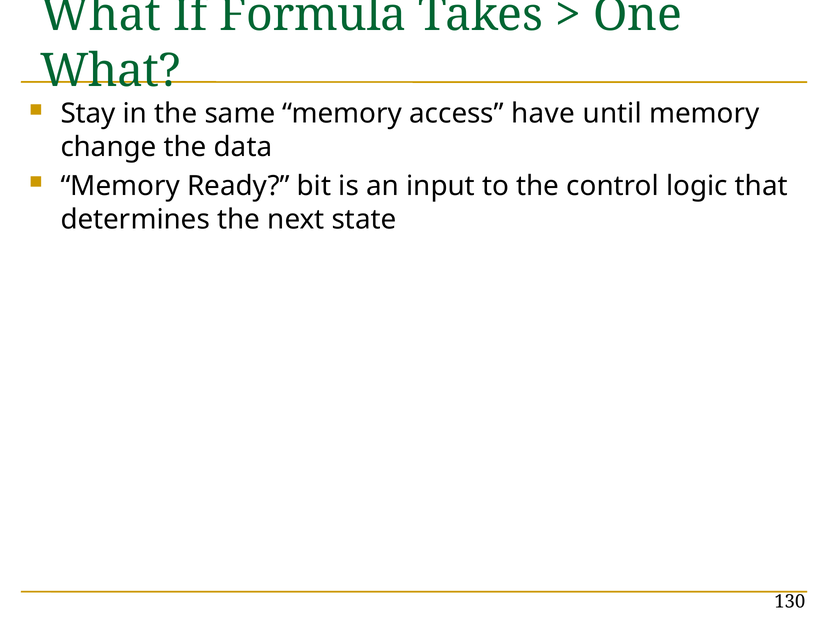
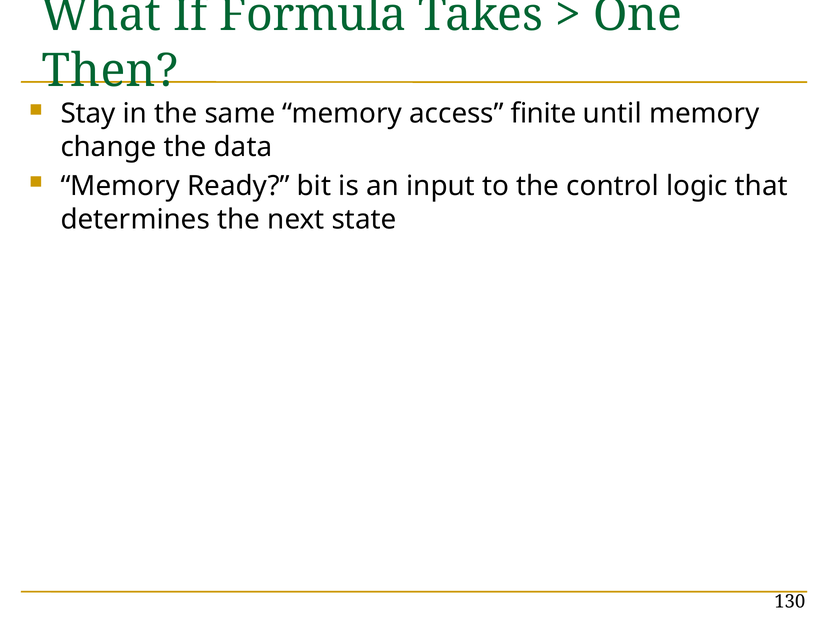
What at (110, 71): What -> Then
have: have -> finite
